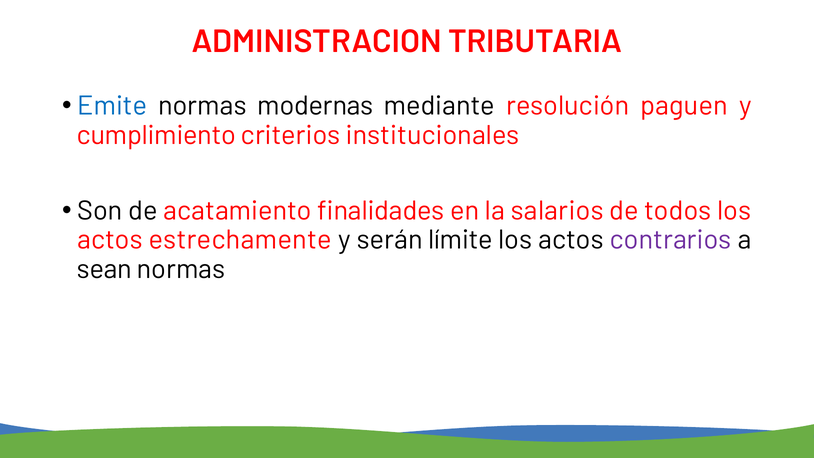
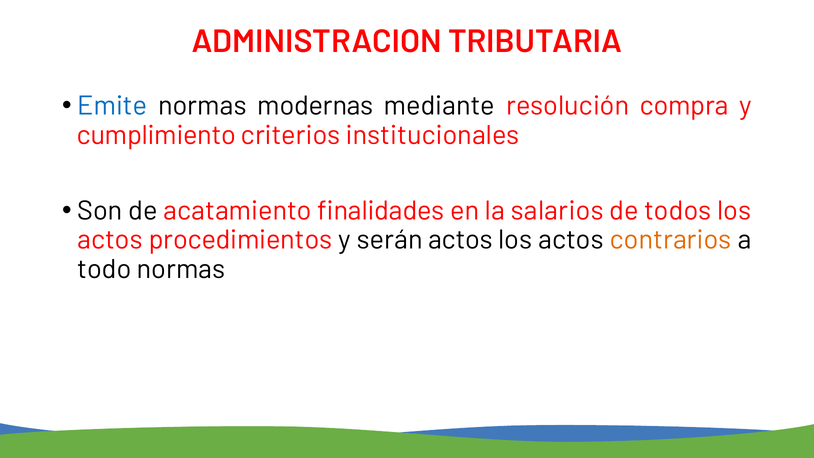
paguen: paguen -> compra
estrechamente: estrechamente -> procedimientos
serán límite: límite -> actos
contrarios colour: purple -> orange
sean: sean -> todo
